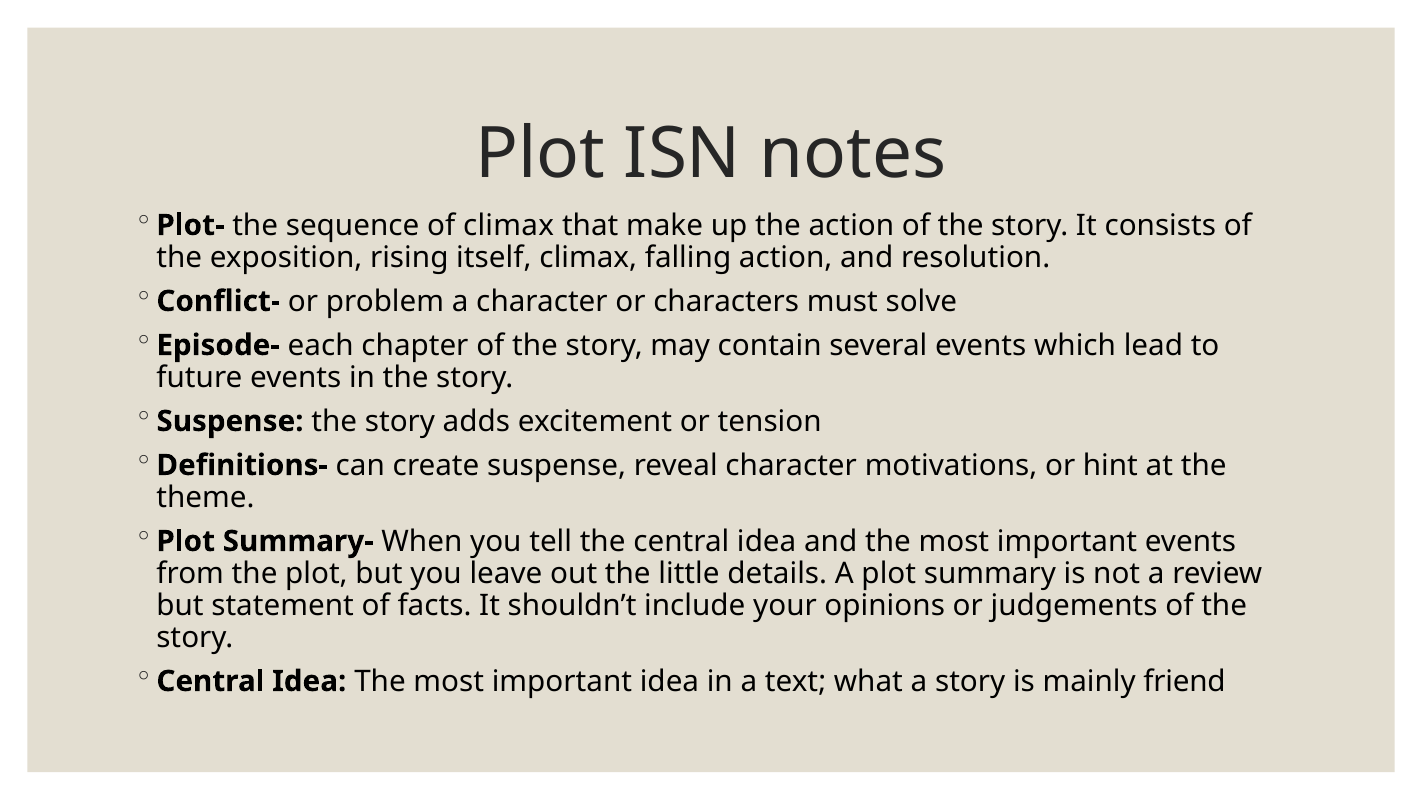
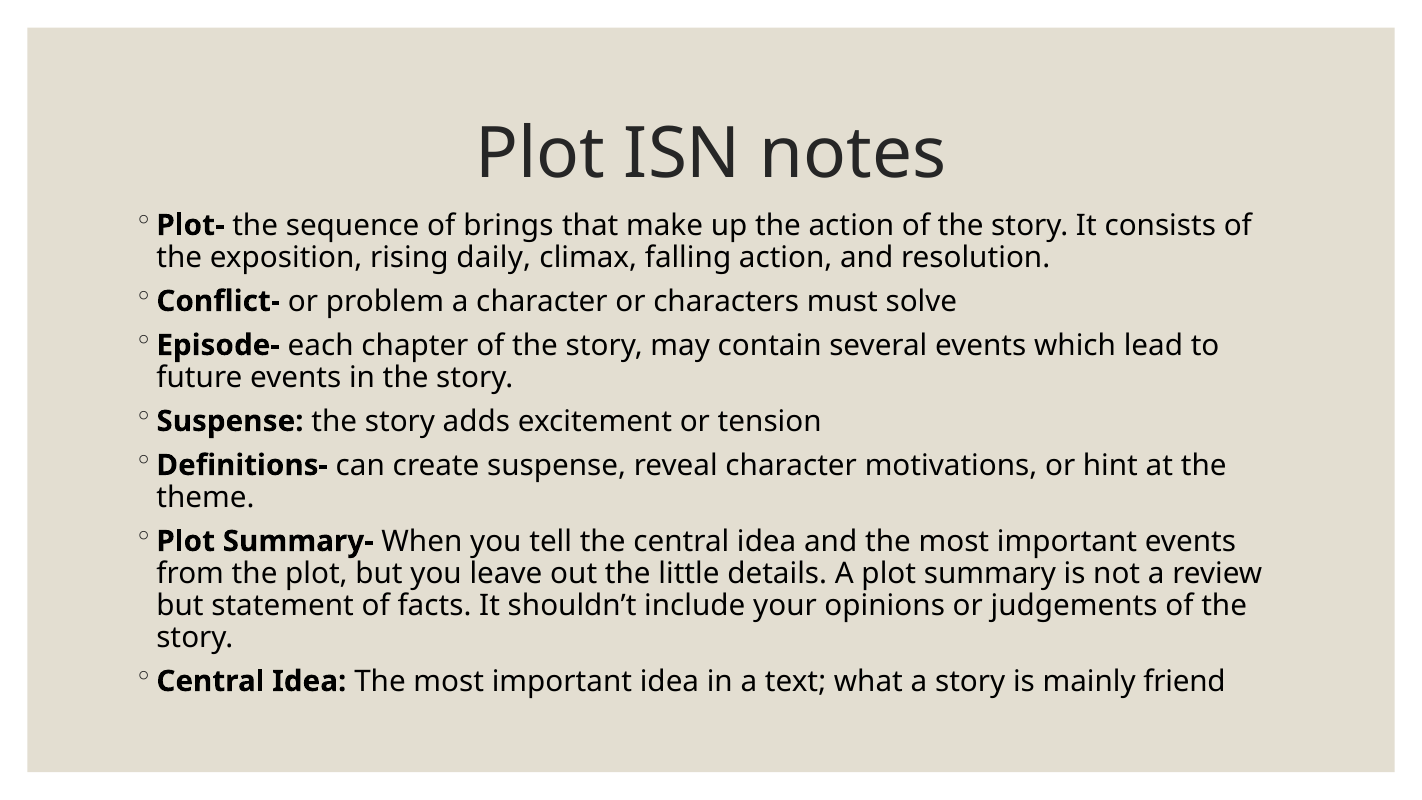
of climax: climax -> brings
itself: itself -> daily
